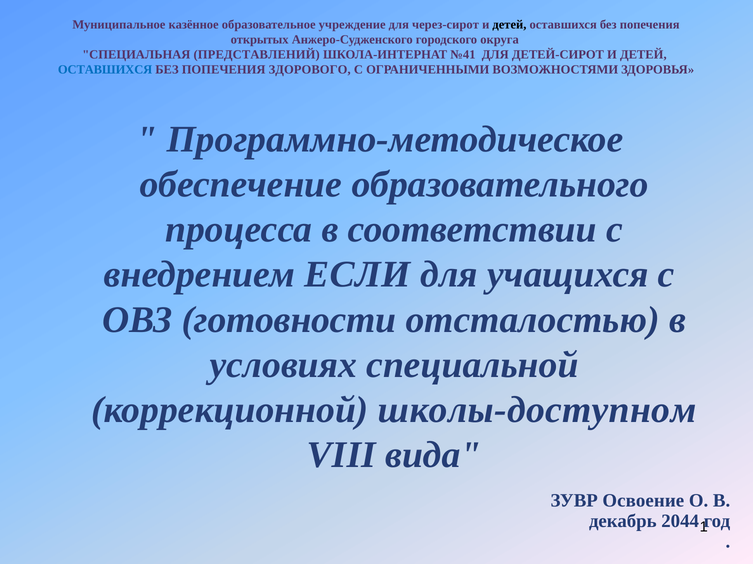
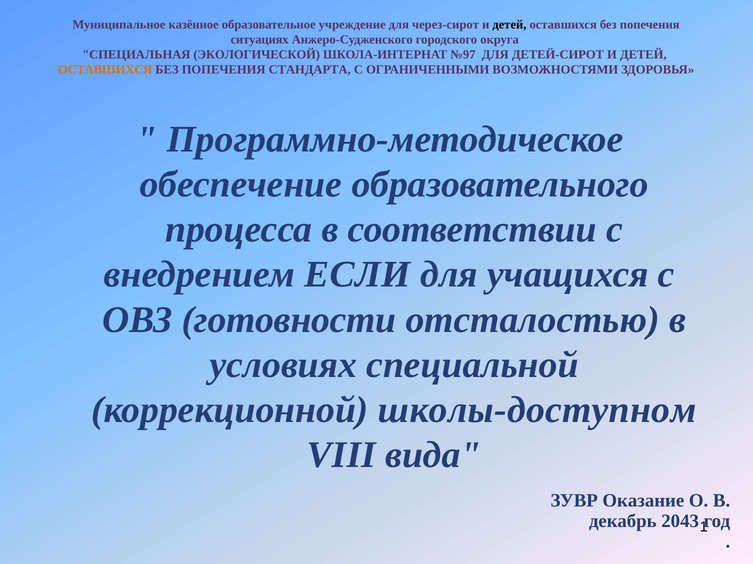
открытых: открытых -> ситуациях
ПРЕДСТАВЛЕНИЙ: ПРЕДСТАВЛЕНИЙ -> ЭКОЛОГИЧЕСКОЙ
№41: №41 -> №97
ОСТАВШИХСЯ at (105, 70) colour: blue -> orange
ЗДОРОВОГО: ЗДОРОВОГО -> СТАНДАРТА
Освоение: Освоение -> Оказание
2044: 2044 -> 2043
